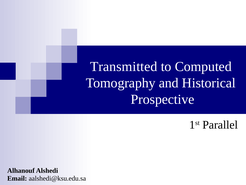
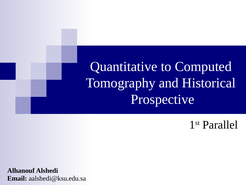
Transmitted: Transmitted -> Quantitative
